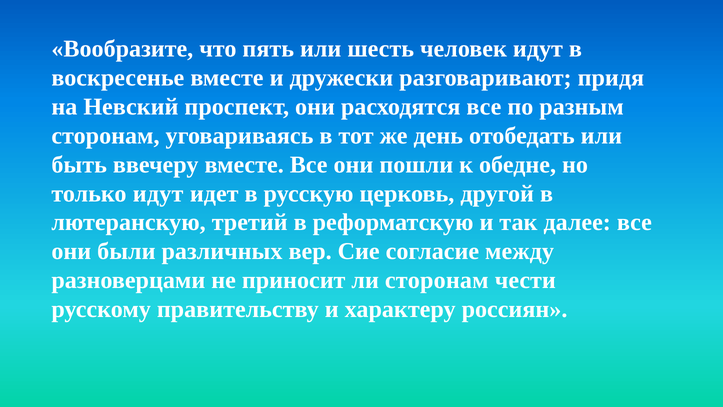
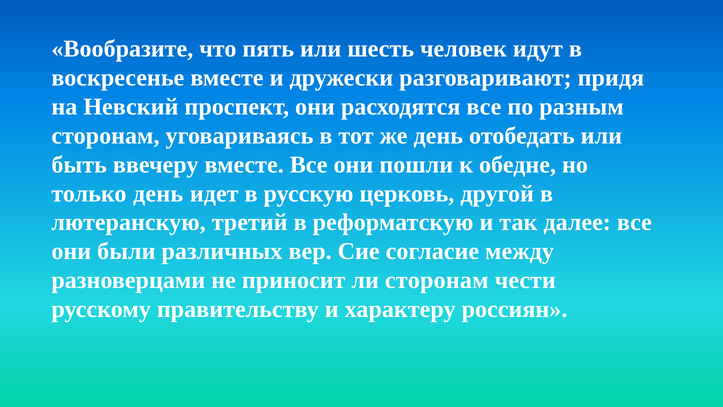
только идут: идут -> день
